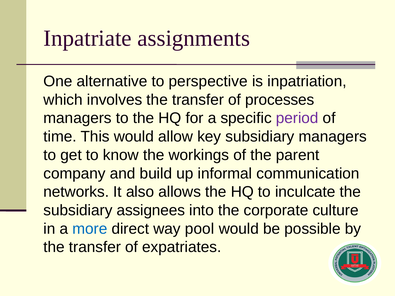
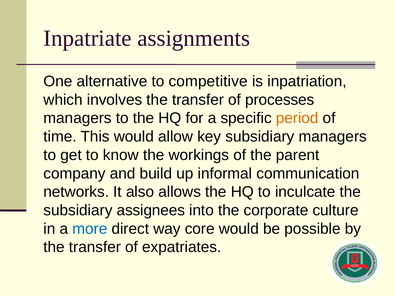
perspective: perspective -> competitive
period colour: purple -> orange
pool: pool -> core
